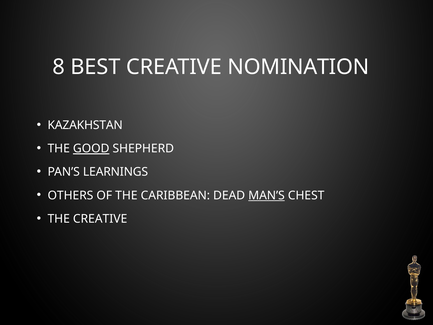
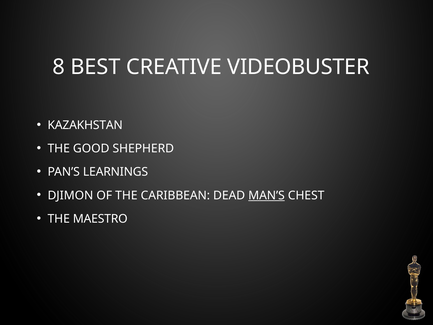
NOMINATION: NOMINATION -> VIDEOBUSTER
GOOD underline: present -> none
OTHERS: OTHERS -> DJIMON
THE CREATIVE: CREATIVE -> MAESTRO
